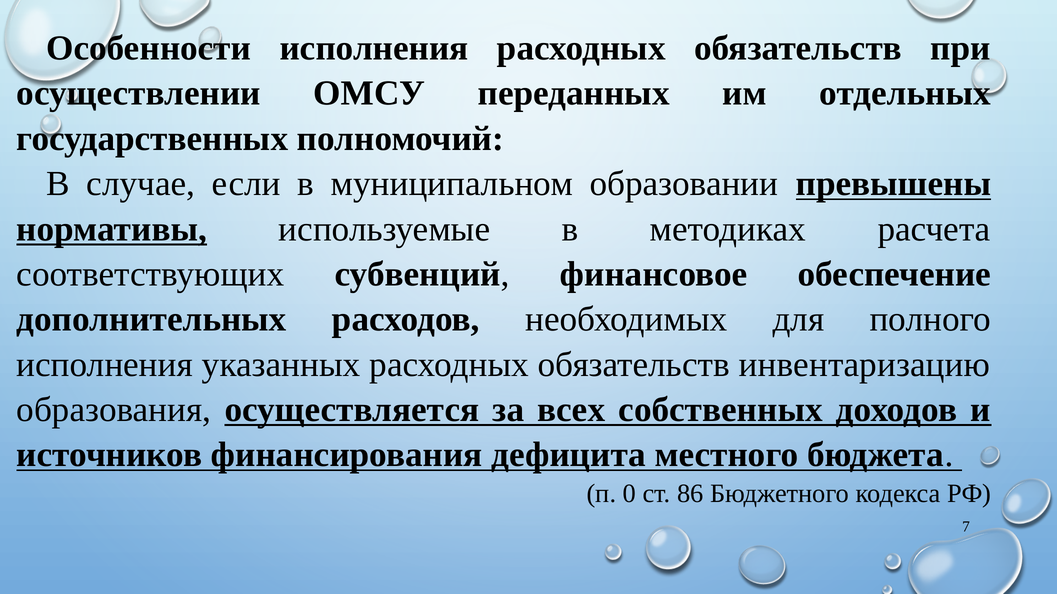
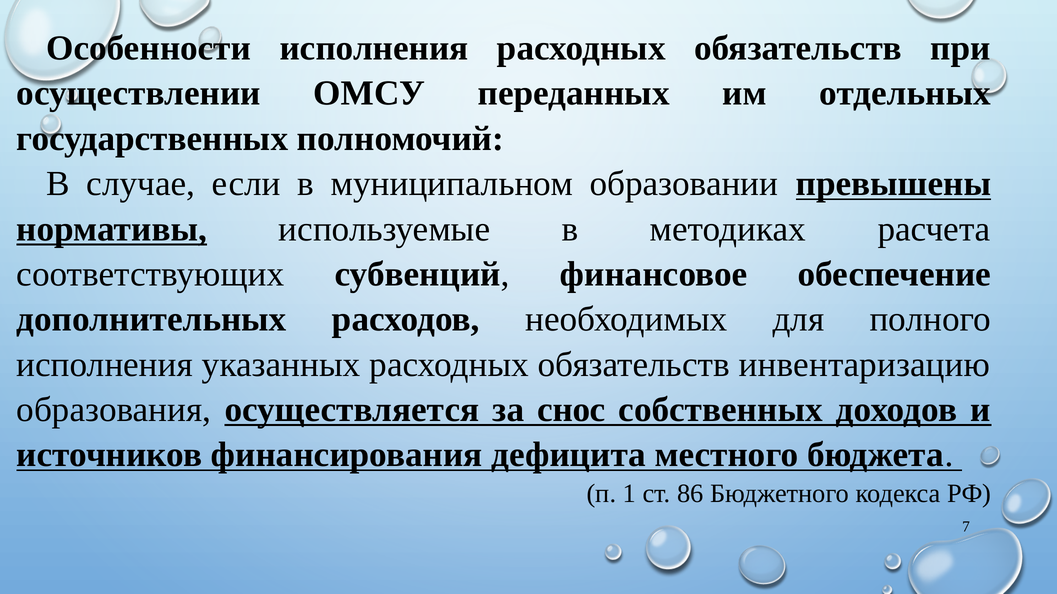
всех: всех -> снос
0: 0 -> 1
